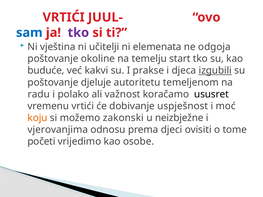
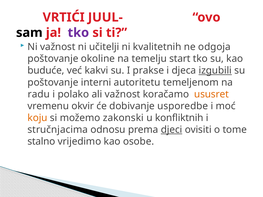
sam colour: blue -> black
Ni vještina: vještina -> važnost
elemenata: elemenata -> kvalitetnih
djeluje: djeluje -> interni
ususret colour: black -> orange
vremenu vrtići: vrtići -> okvir
uspješnost: uspješnost -> usporedbe
neizbježne: neizbježne -> konfliktnih
vjerovanjima: vjerovanjima -> stručnjacima
djeci underline: none -> present
početi: početi -> stalno
